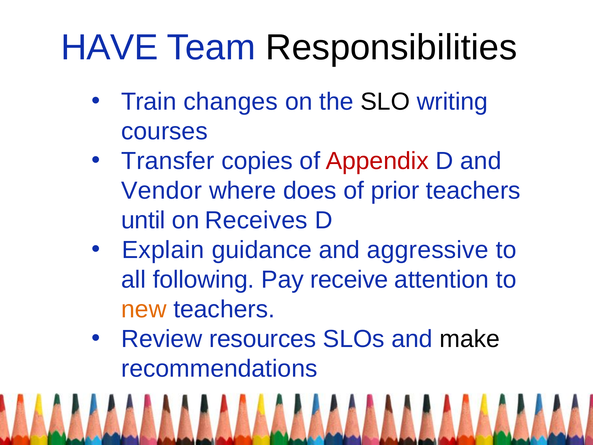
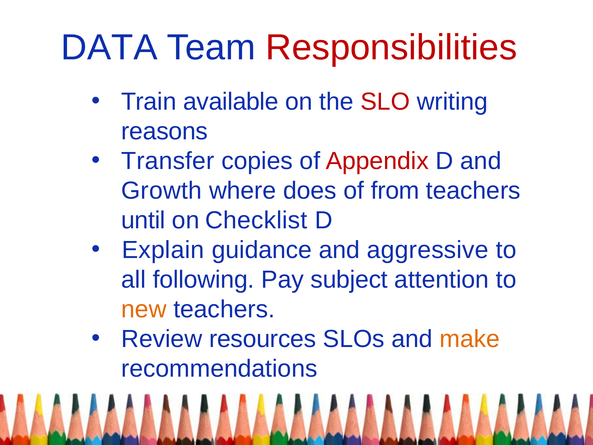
HAVE: HAVE -> DATA
Responsibilities colour: black -> red
changes: changes -> available
SLO colour: black -> red
courses: courses -> reasons
Vendor: Vendor -> Growth
prior: prior -> from
Receives: Receives -> Checklist
receive: receive -> subject
make colour: black -> orange
